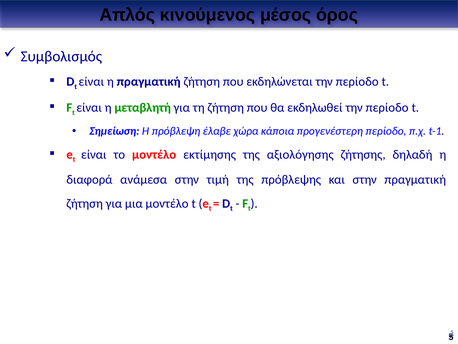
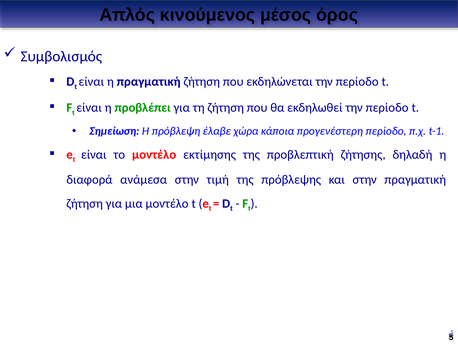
μεταβλητή: μεταβλητή -> προβλέπει
αξιολόγησης: αξιολόγησης -> προβλεπτική
